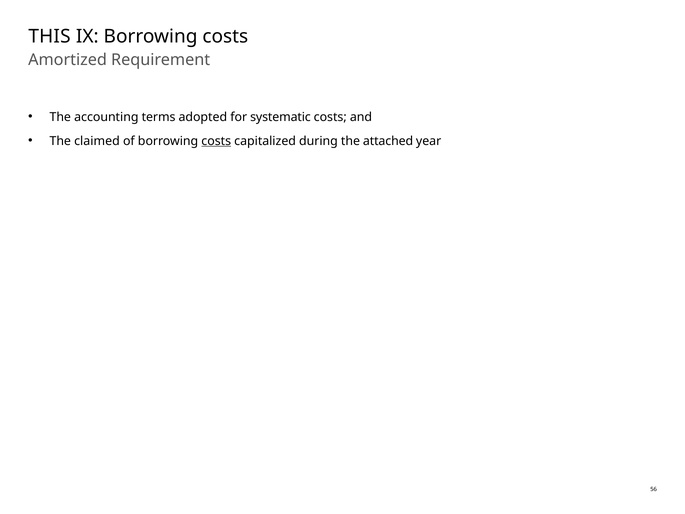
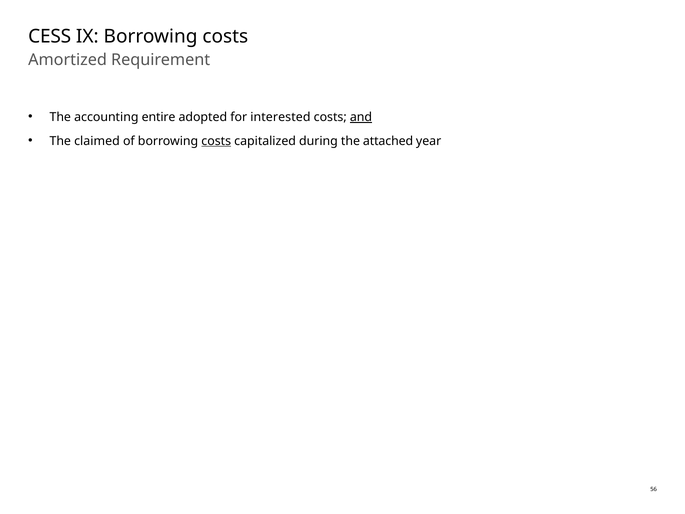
THIS: THIS -> CESS
terms: terms -> entire
systematic: systematic -> interested
and underline: none -> present
